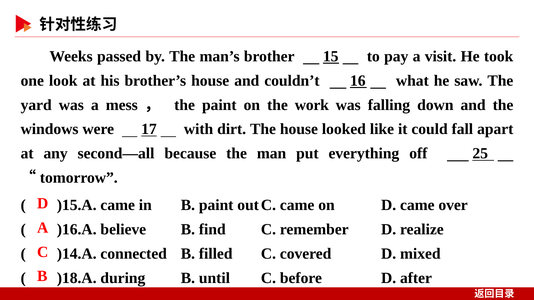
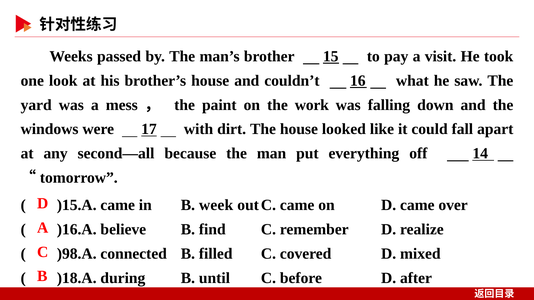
25: 25 -> 14
B paint: paint -> week
)14.A: )14.A -> )98.A
